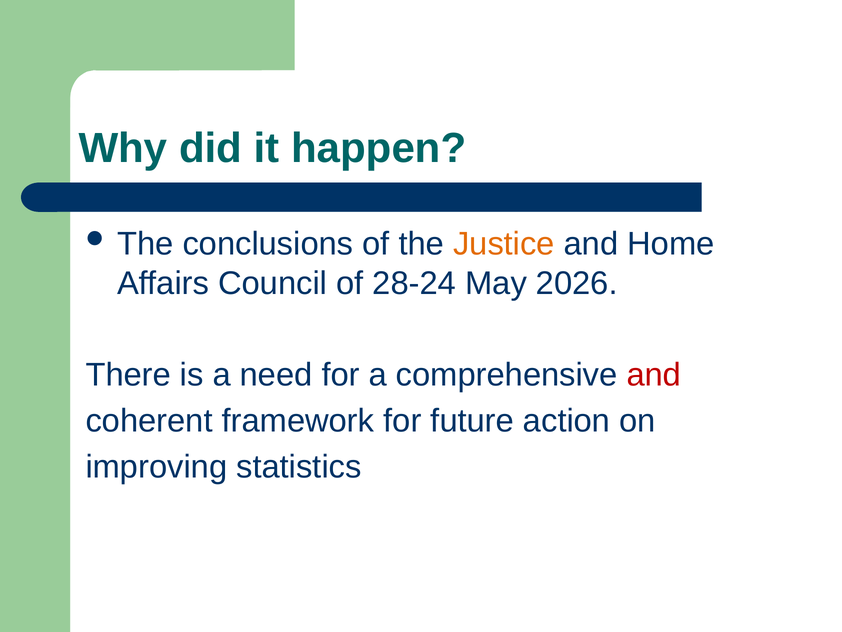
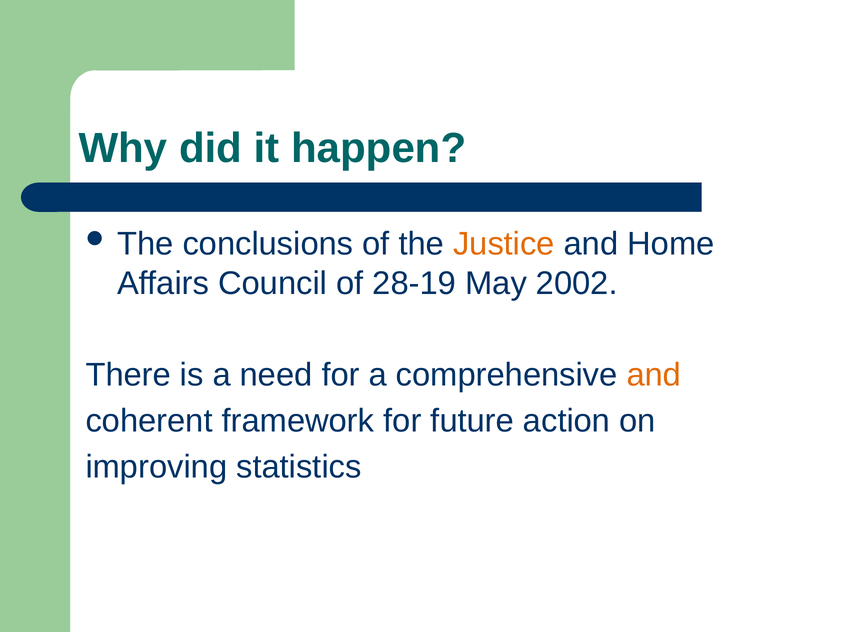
28-24: 28-24 -> 28-19
2026: 2026 -> 2002
and at (654, 375) colour: red -> orange
